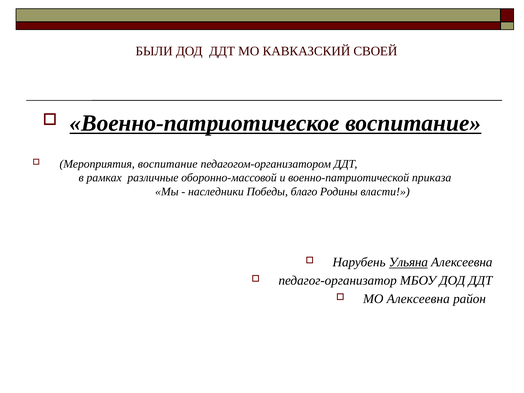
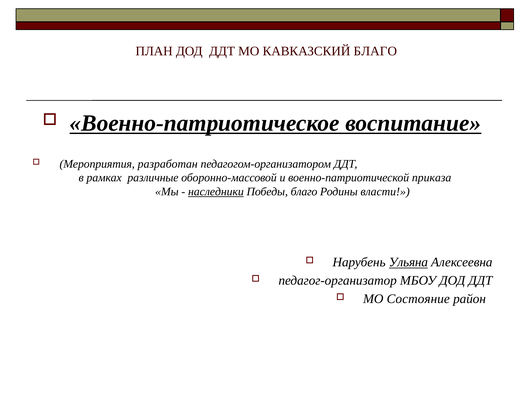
БЫЛИ: БЫЛИ -> ПЛАН
КАВКАЗСКИЙ СВОЕЙ: СВОЕЙ -> БЛАГО
Мероприятия воспитание: воспитание -> разработан
наследники underline: none -> present
МО Алексеевна: Алексеевна -> Состояние
